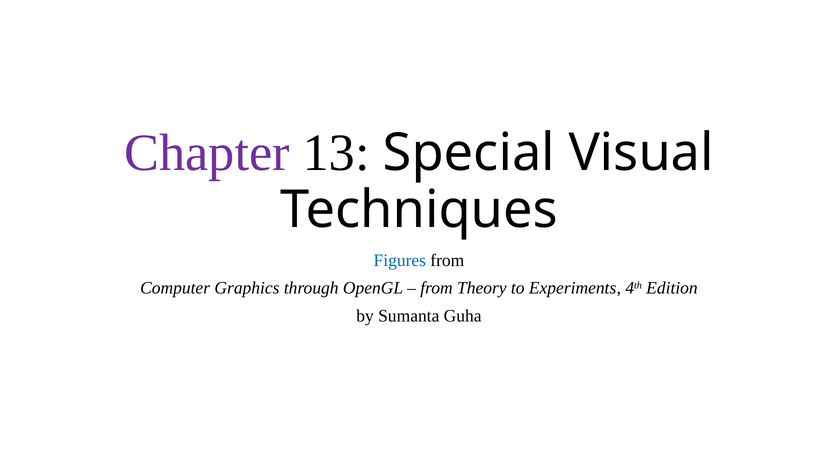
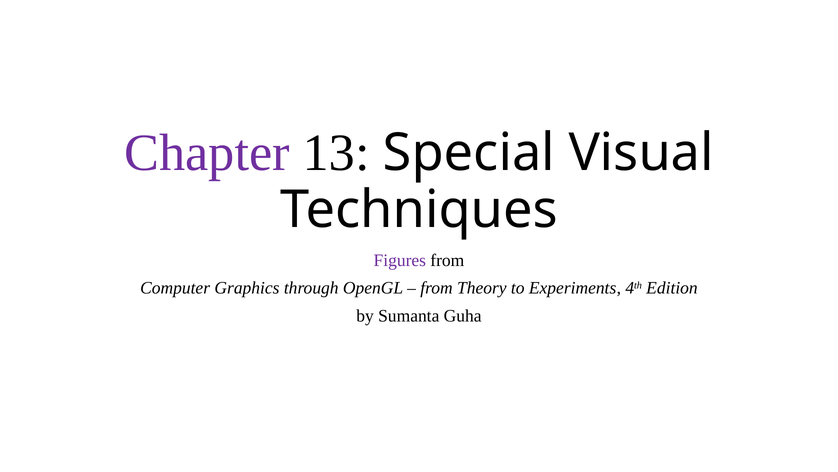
Figures colour: blue -> purple
